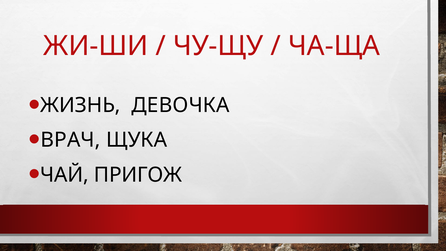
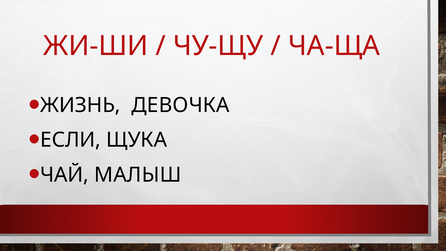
ВРАЧ: ВРАЧ -> ЕСЛИ
ПРИГОЖ: ПРИГОЖ -> МАЛЫШ
